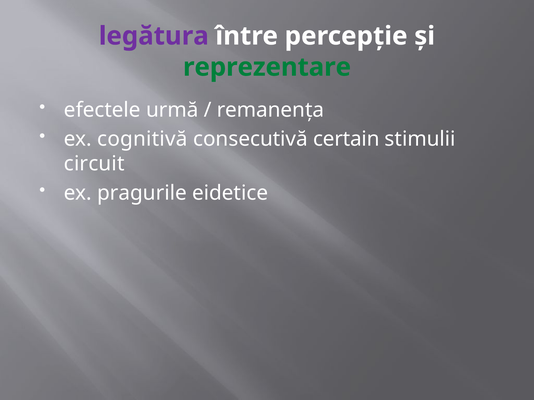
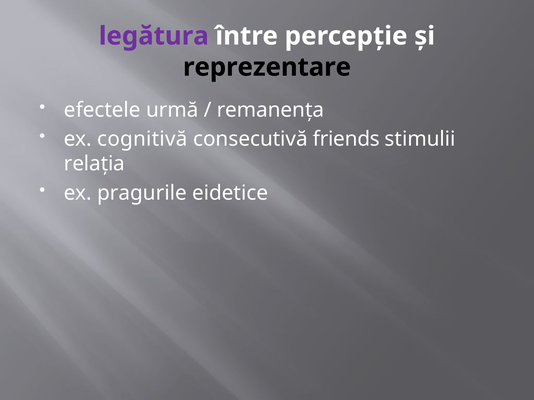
reprezentare colour: green -> black
certain: certain -> friends
circuit: circuit -> relaţia
